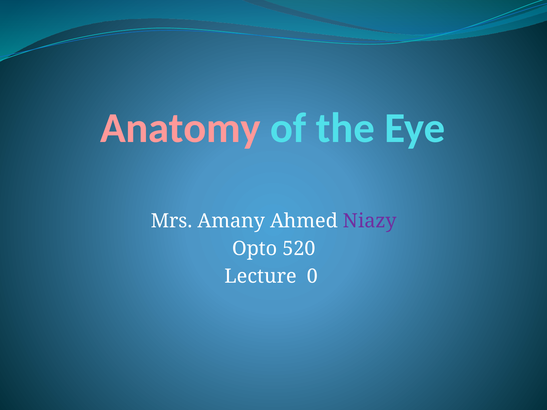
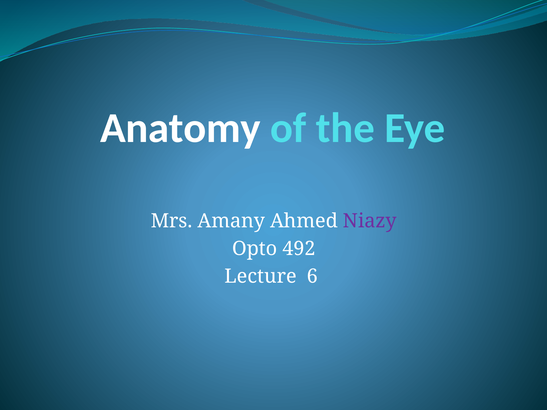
Anatomy colour: pink -> white
520: 520 -> 492
0: 0 -> 6
